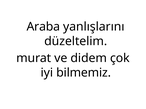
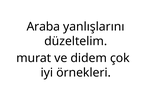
bilmemiz: bilmemiz -> örnekleri
